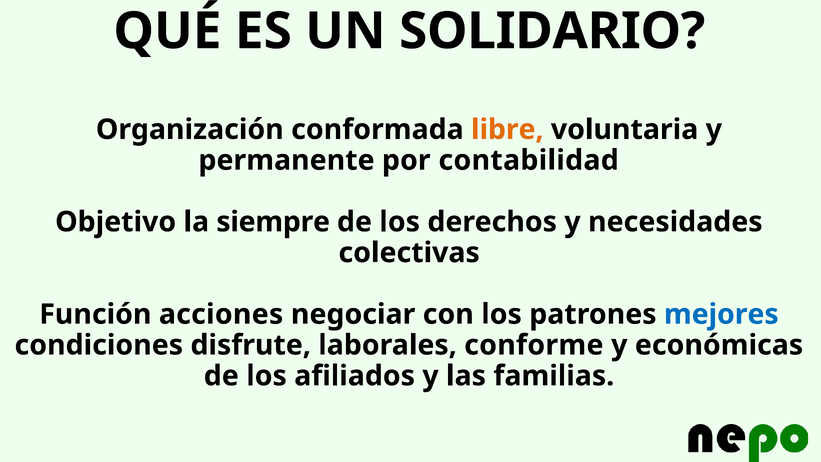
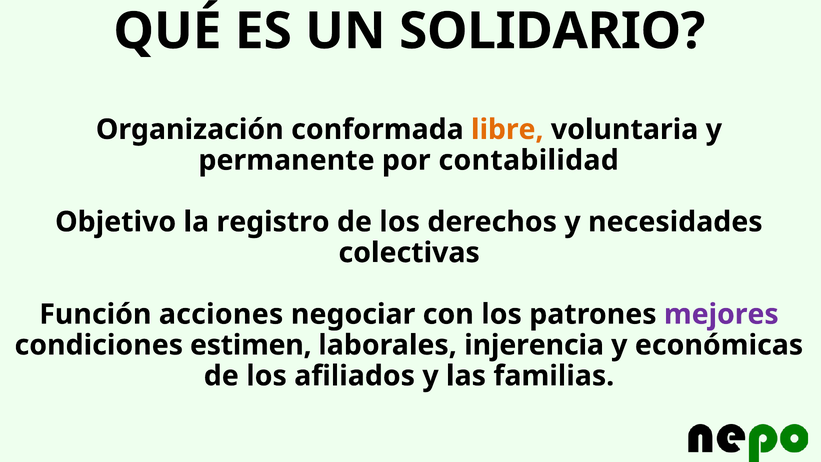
siempre: siempre -> registro
mejores colour: blue -> purple
disfrute: disfrute -> estimen
conforme: conforme -> injerencia
